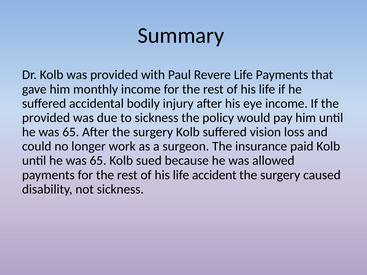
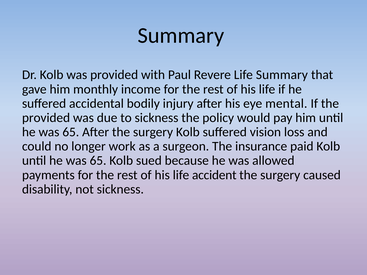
Life Payments: Payments -> Summary
eye income: income -> mental
